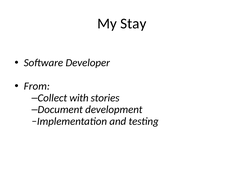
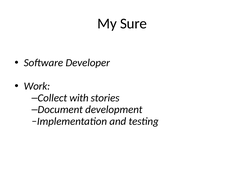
Stay: Stay -> Sure
From: From -> Work
